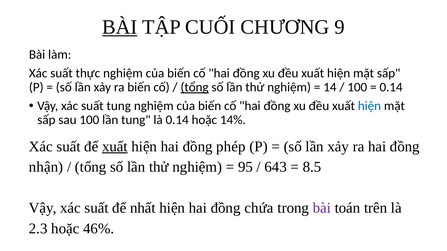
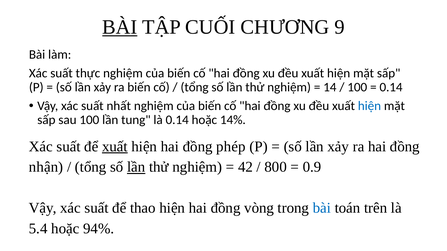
tổng at (195, 87) underline: present -> none
suất tung: tung -> nhất
lần at (136, 167) underline: none -> present
95: 95 -> 42
643: 643 -> 800
8.5: 8.5 -> 0.9
nhất: nhất -> thao
chứa: chứa -> vòng
bài at (322, 208) colour: purple -> blue
2.3: 2.3 -> 5.4
46%: 46% -> 94%
